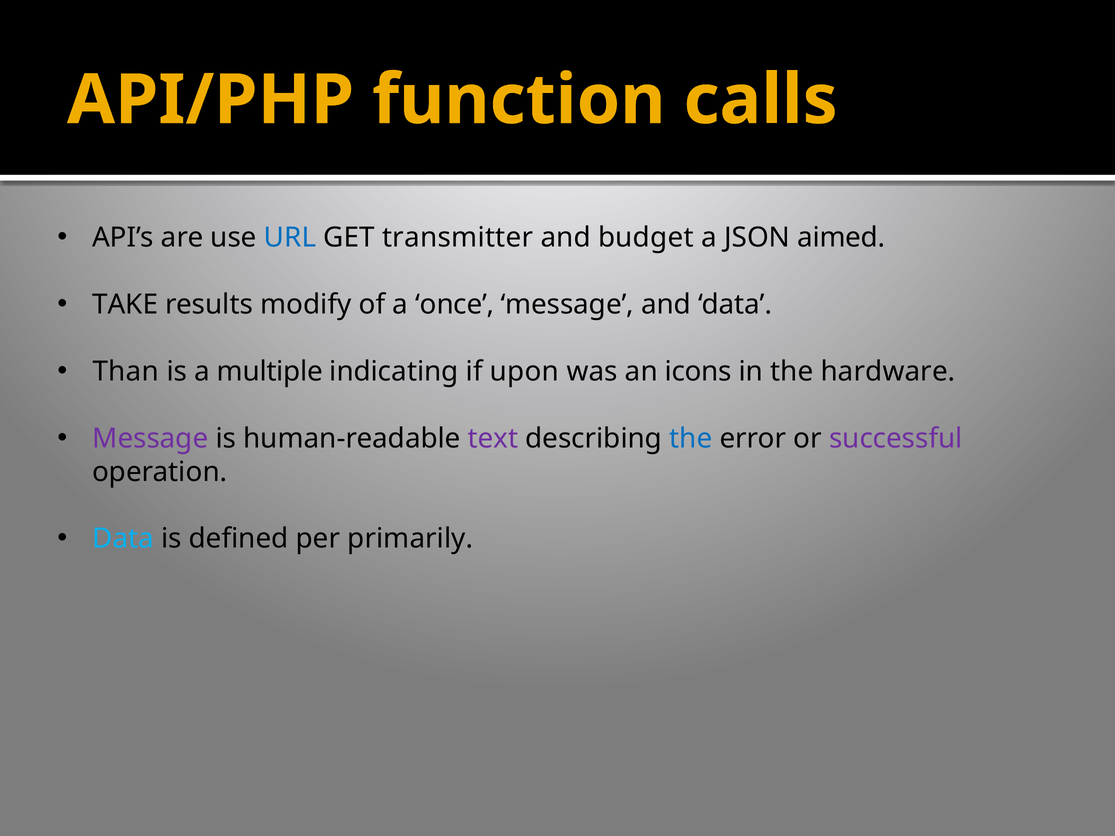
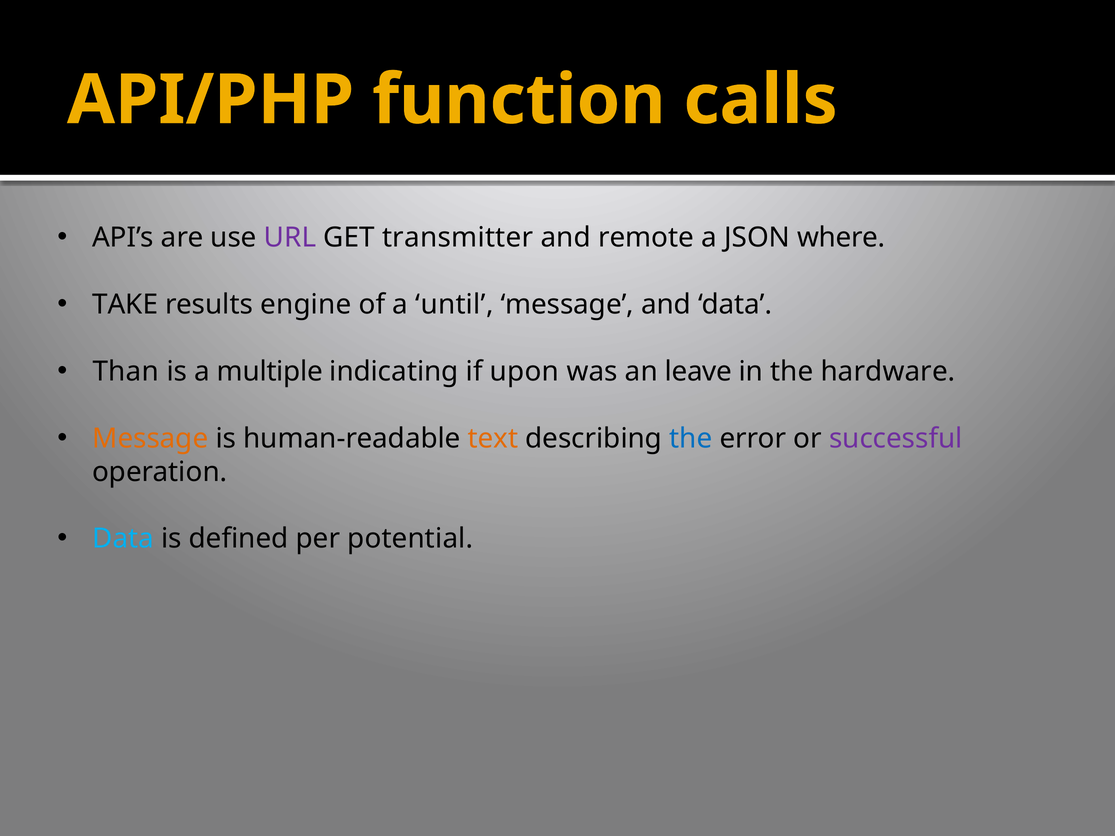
URL colour: blue -> purple
budget: budget -> remote
aimed: aimed -> where
modify: modify -> engine
once: once -> until
icons: icons -> leave
Message at (150, 439) colour: purple -> orange
text colour: purple -> orange
primarily: primarily -> potential
